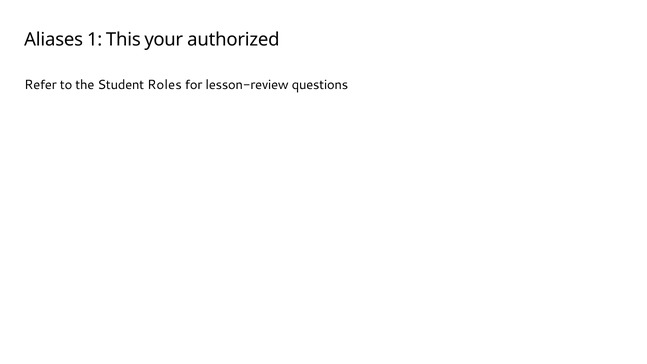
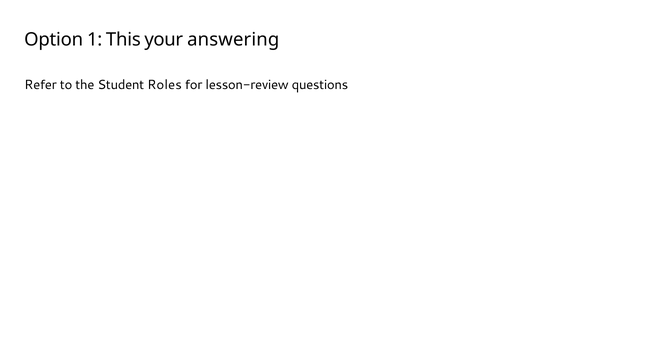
Aliases: Aliases -> Option
authorized: authorized -> answering
